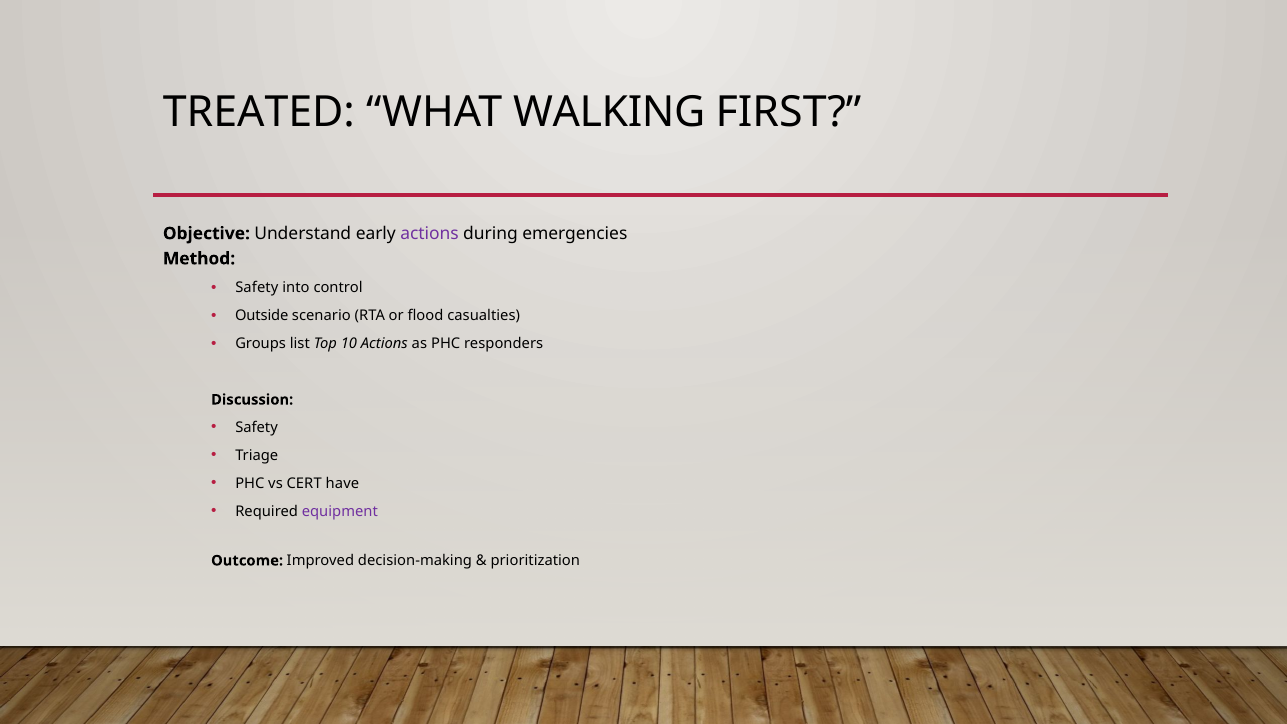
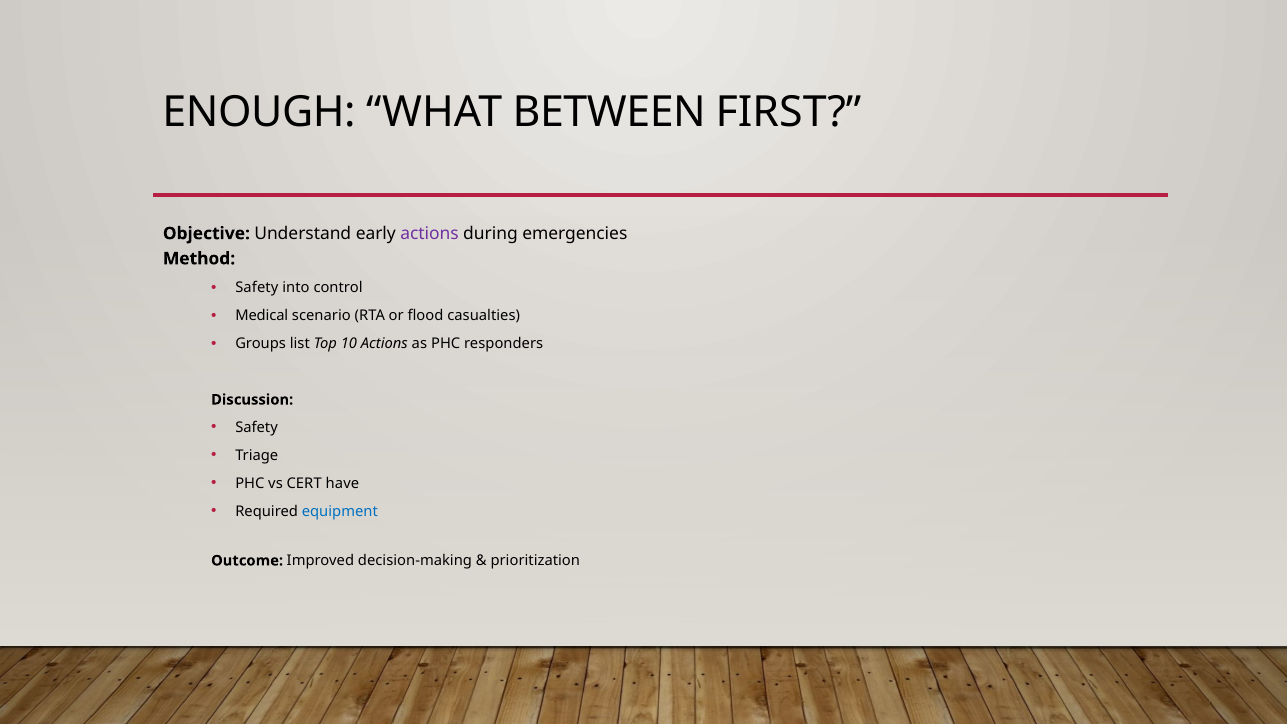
TREATED: TREATED -> ENOUGH
WALKING: WALKING -> BETWEEN
Outside: Outside -> Medical
equipment colour: purple -> blue
